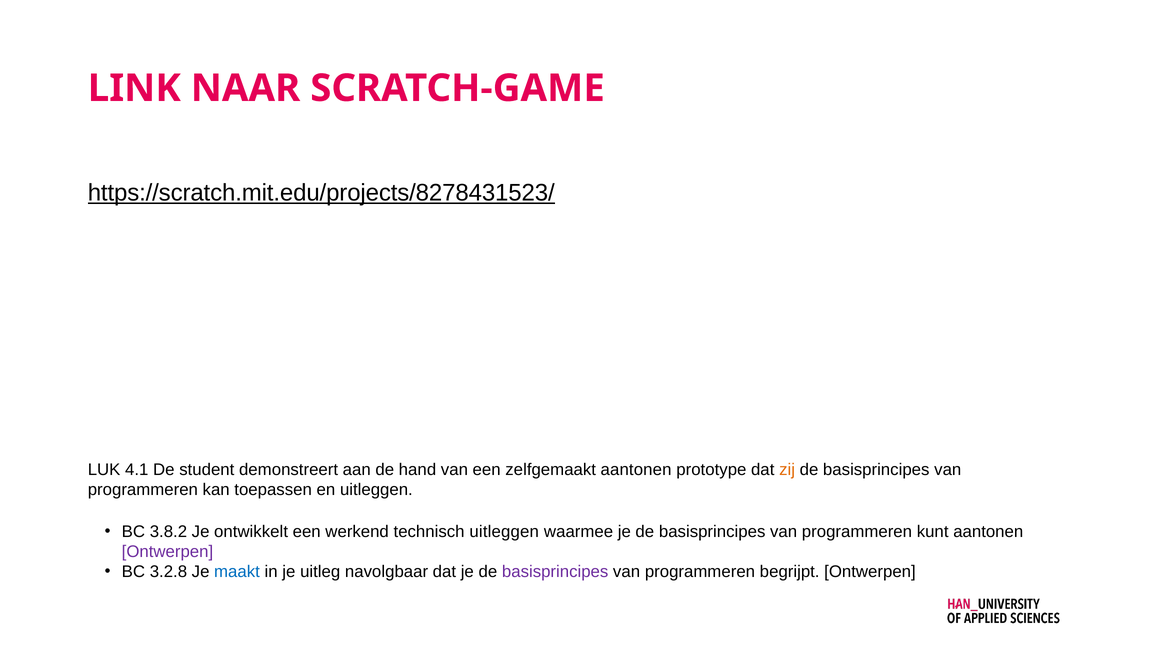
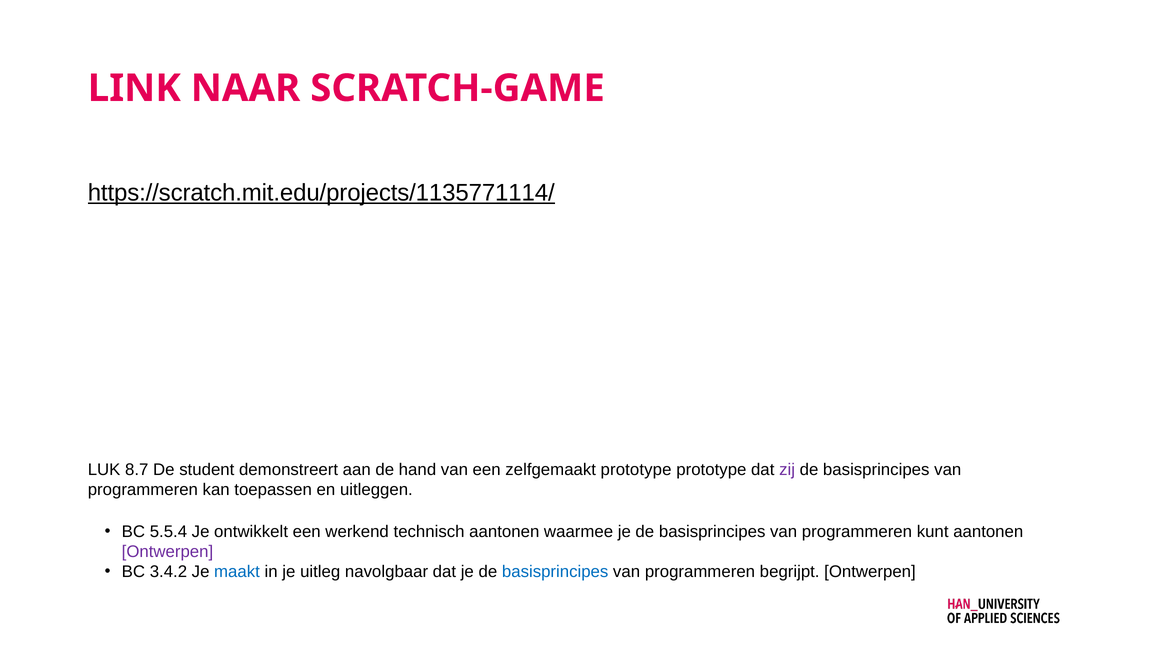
https://scratch.mit.edu/projects/8278431523/: https://scratch.mit.edu/projects/8278431523/ -> https://scratch.mit.edu/projects/1135771114/
4.1: 4.1 -> 8.7
zelfgemaakt aantonen: aantonen -> prototype
zij colour: orange -> purple
3.8.2: 3.8.2 -> 5.5.4
technisch uitleggen: uitleggen -> aantonen
3.2.8: 3.2.8 -> 3.4.2
basisprincipes at (555, 571) colour: purple -> blue
